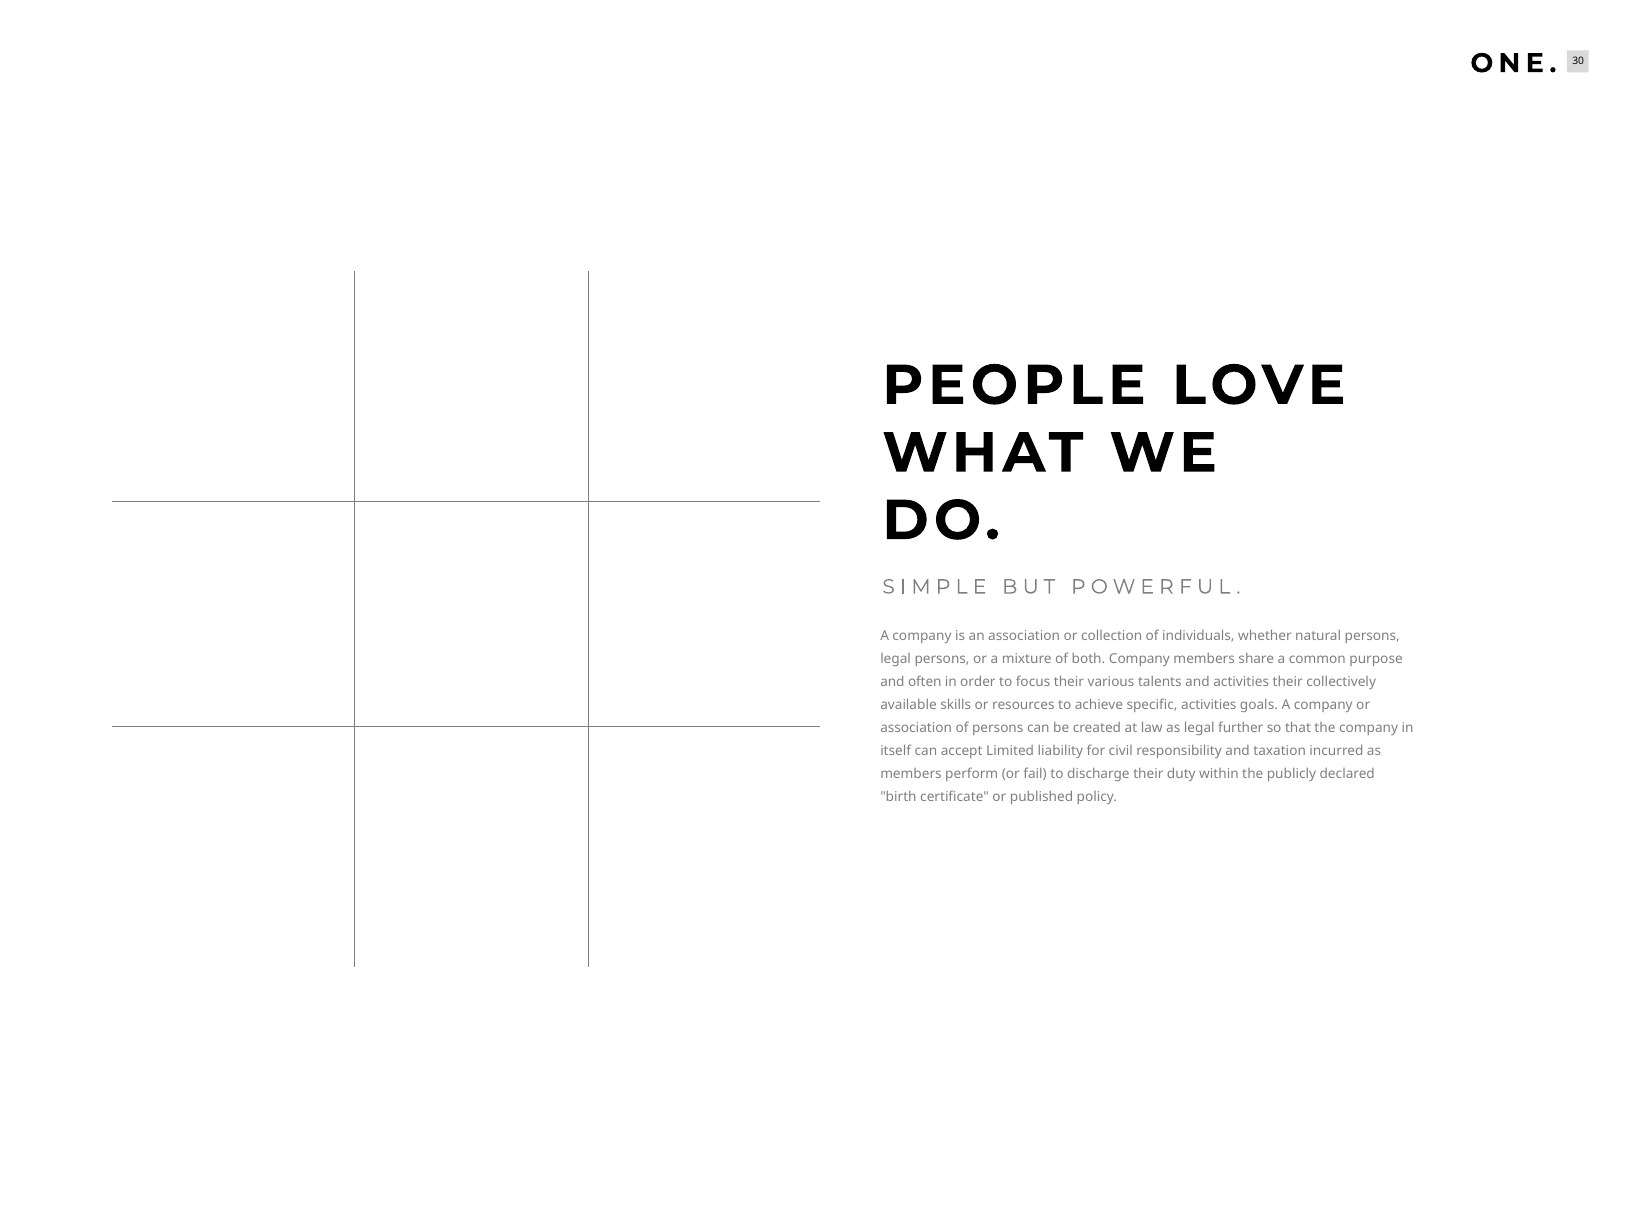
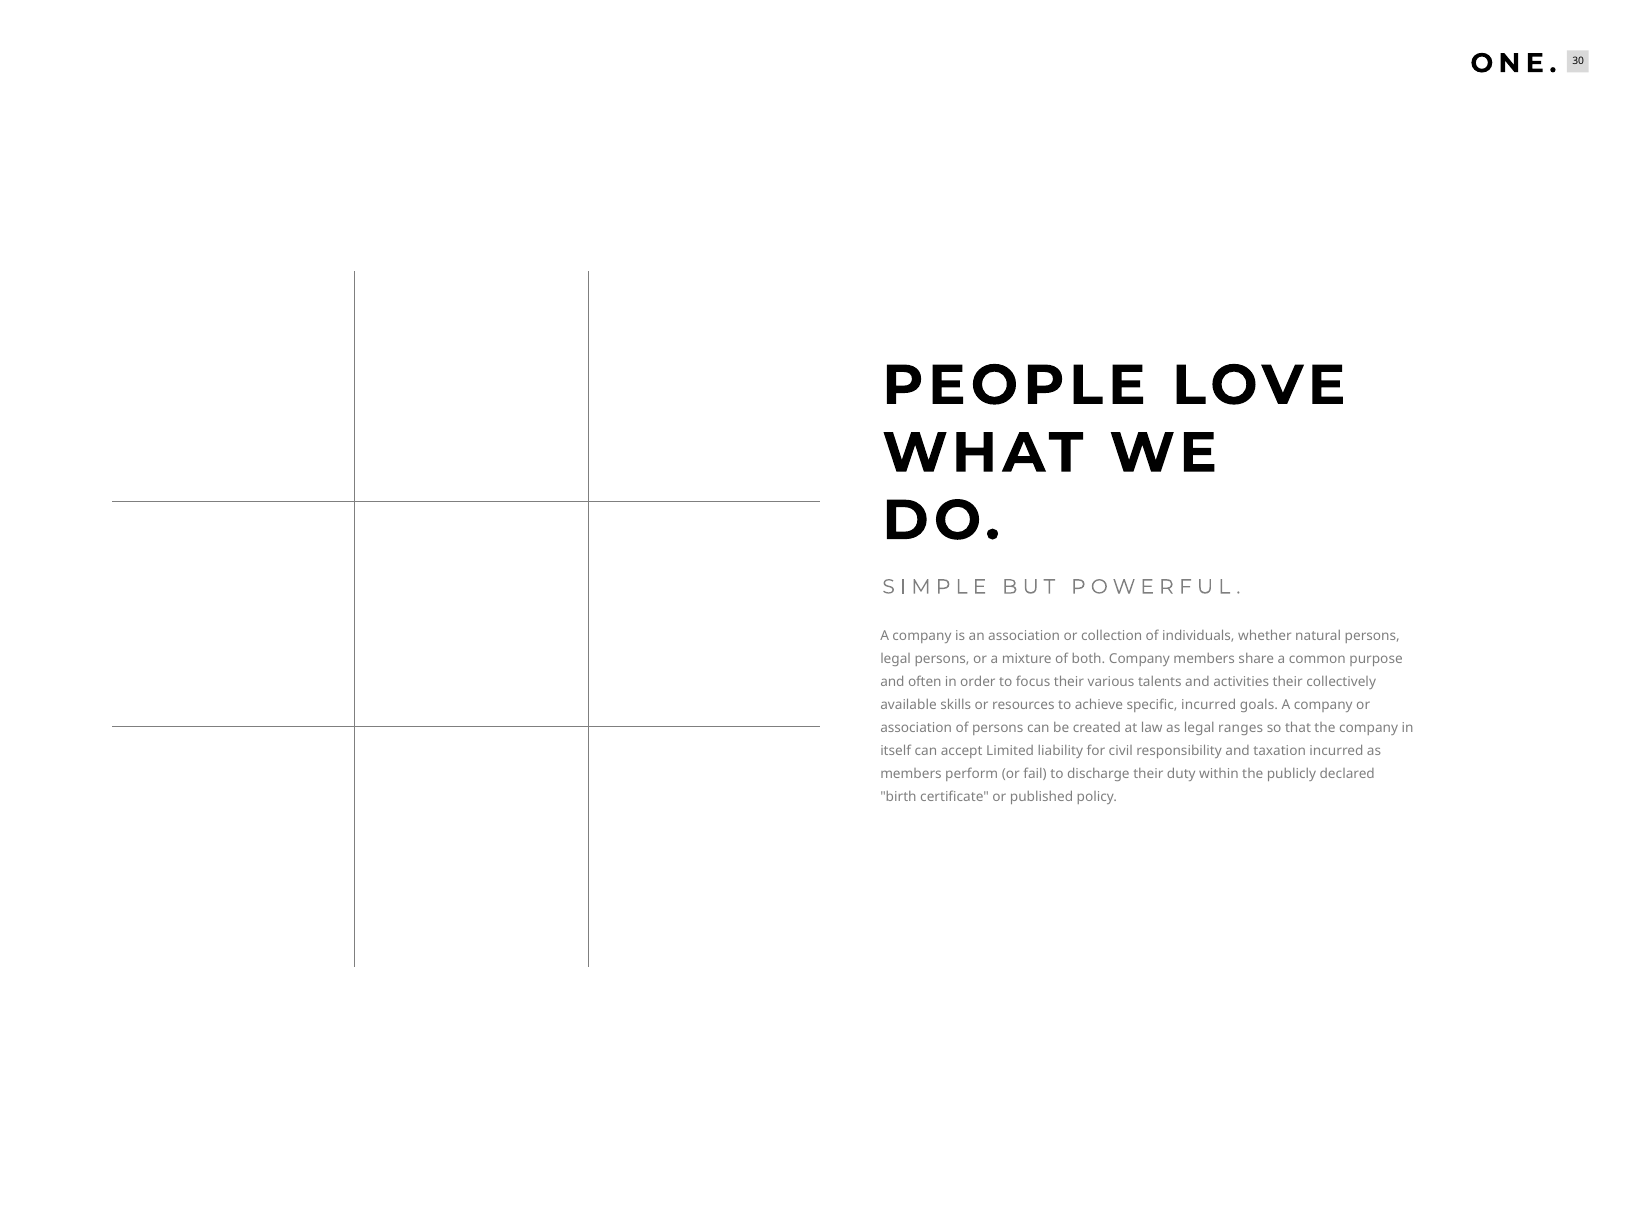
specific activities: activities -> incurred
further: further -> ranges
